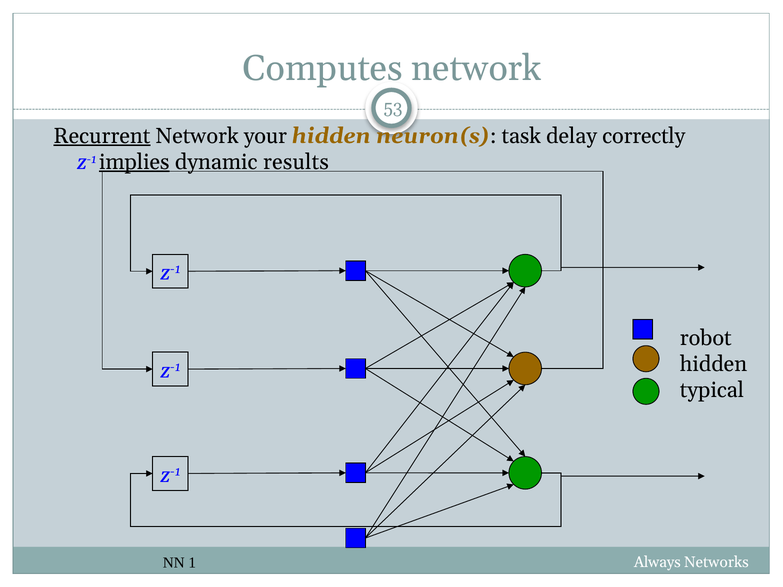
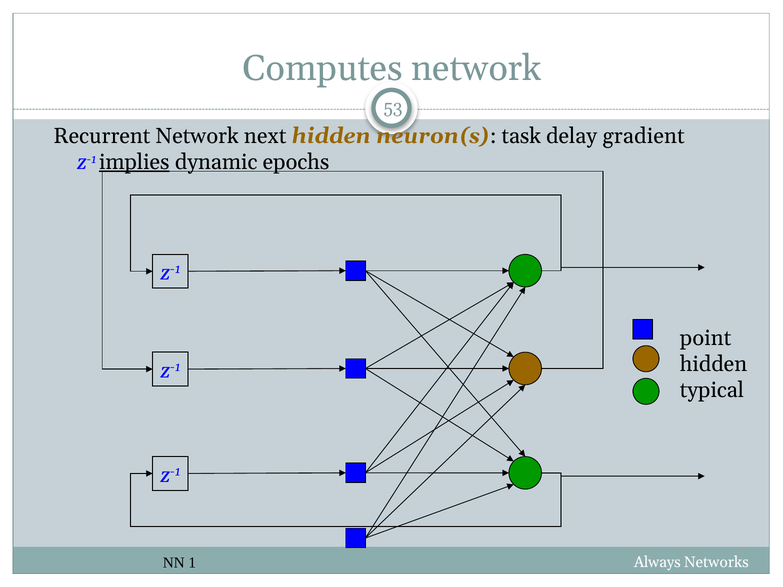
Recurrent underline: present -> none
your: your -> next
correctly: correctly -> gradient
results: results -> epochs
robot: robot -> point
